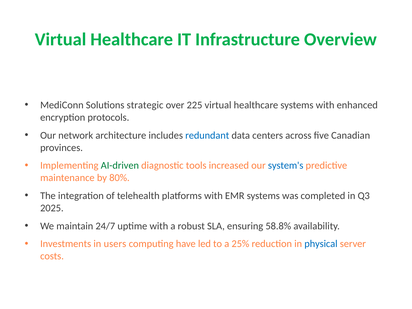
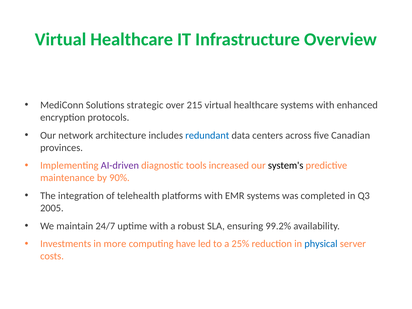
225: 225 -> 215
AI-driven colour: green -> purple
system's colour: blue -> black
80%: 80% -> 90%
2025: 2025 -> 2005
58.8%: 58.8% -> 99.2%
users: users -> more
